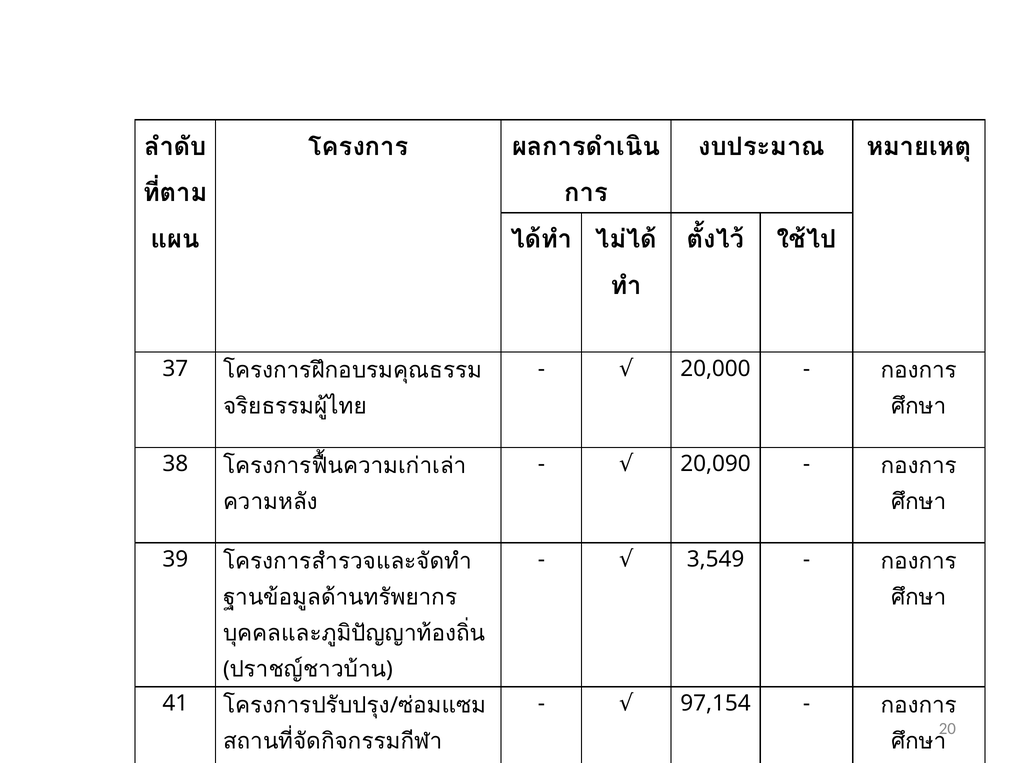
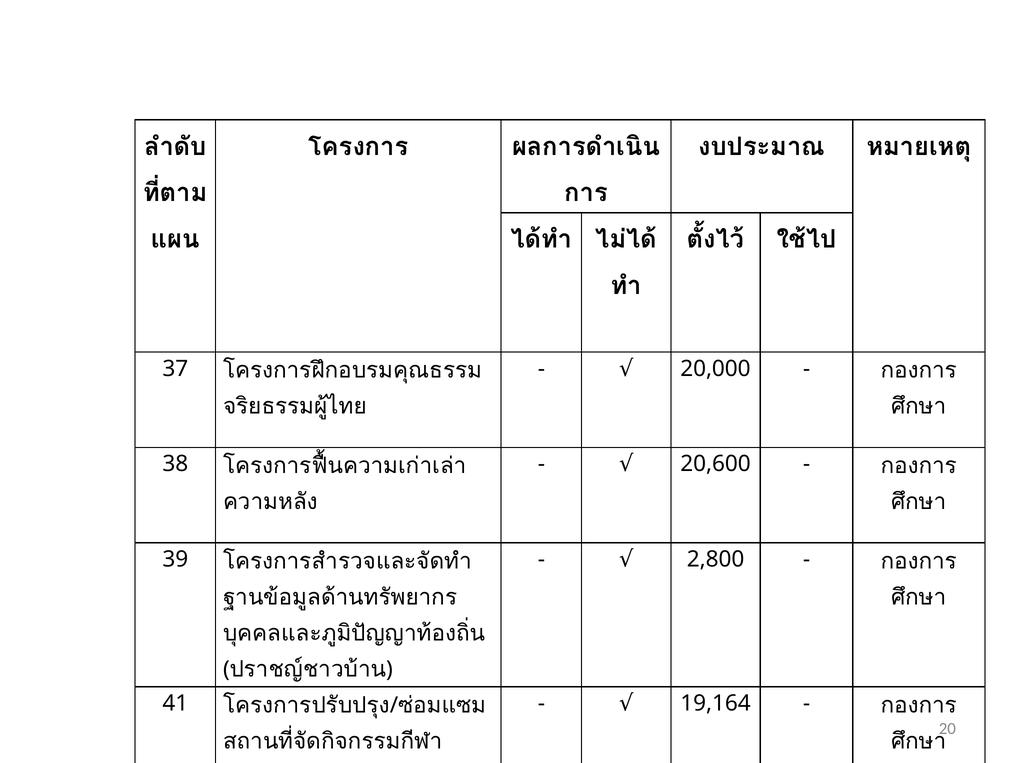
20,090: 20,090 -> 20,600
3,549: 3,549 -> 2,800
97,154: 97,154 -> 19,164
